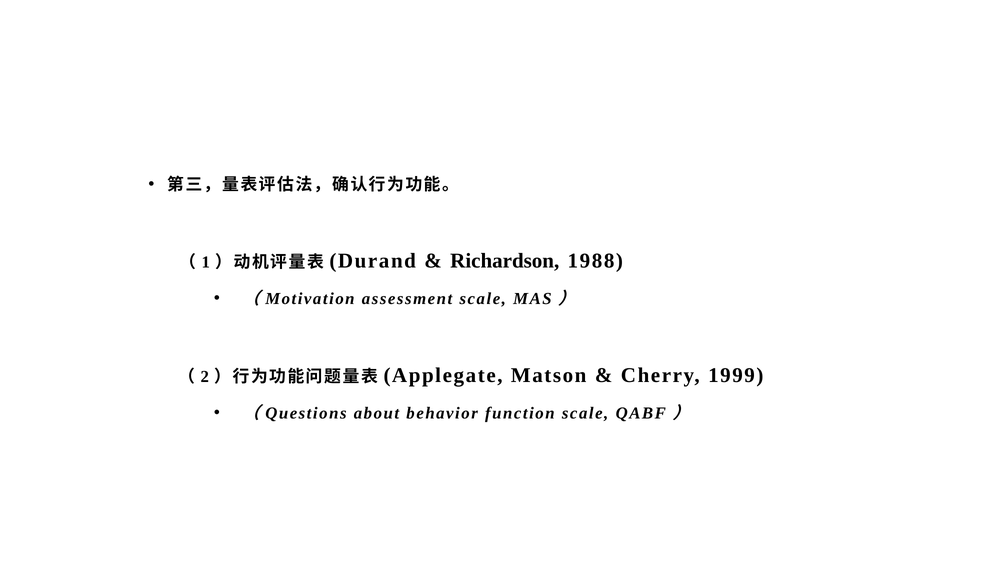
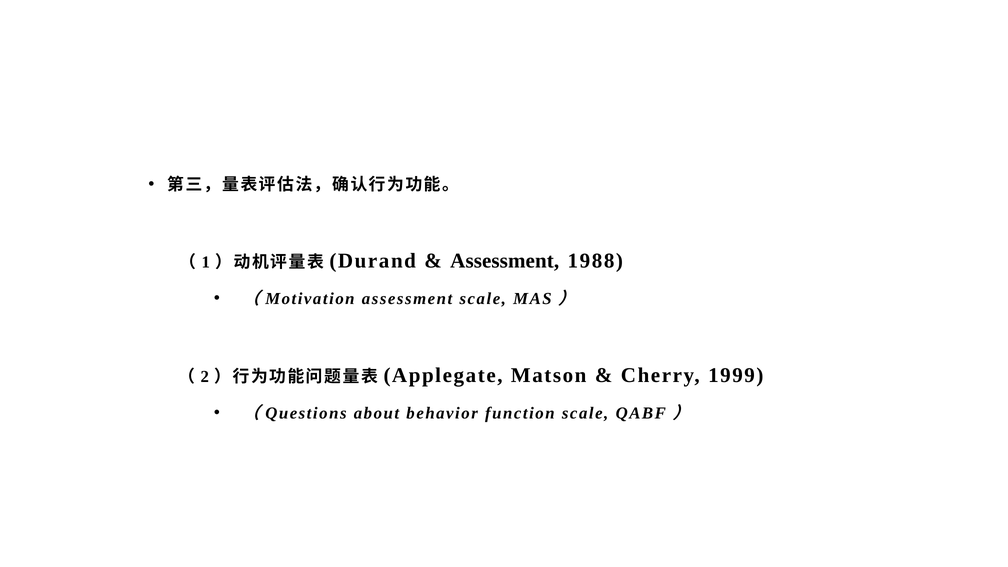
Richardson at (505, 261): Richardson -> Assessment
